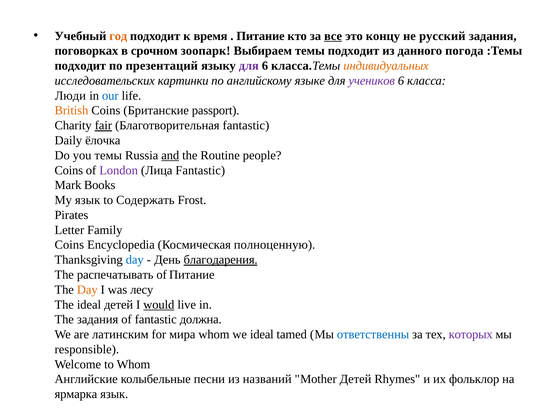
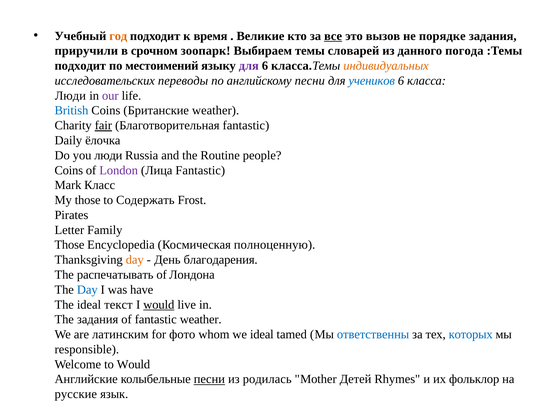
Питание at (261, 36): Питание -> Великие
концу: концу -> вызов
русский: русский -> порядке
поговорках: поговорках -> приручили
темы подходит: подходит -> словарей
презентаций: презентаций -> местоимений
картинки: картинки -> переводы
английскому языке: языке -> песни
учеников colour: purple -> blue
our colour: blue -> purple
British colour: orange -> blue
Британские passport: passport -> weather
you темы: темы -> люди
and underline: present -> none
Books: Books -> Класс
My язык: язык -> those
Coins at (69, 245): Coins -> Those
day at (135, 260) colour: blue -> orange
благодарения underline: present -> none
of Питание: Питание -> Лондона
Day at (87, 290) colour: orange -> blue
лесу: лесу -> have
ideal детей: детей -> текст
fantastic должна: должна -> weather
мира: мира -> фото
которых colour: purple -> blue
to Whom: Whom -> Would
песни at (209, 379) underline: none -> present
названий: названий -> родилась
ярмарка: ярмарка -> русские
